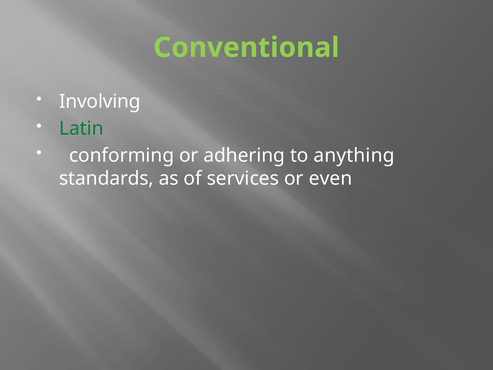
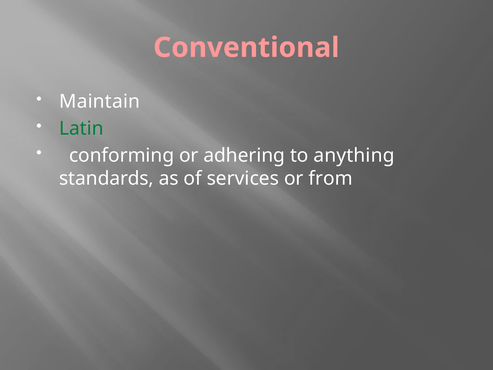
Conventional colour: light green -> pink
Involving: Involving -> Maintain
even: even -> from
